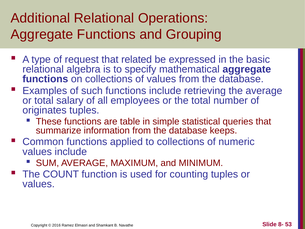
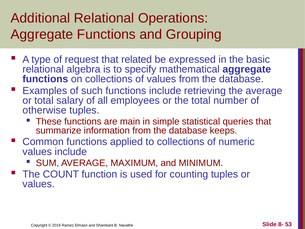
originates: originates -> otherwise
table: table -> main
